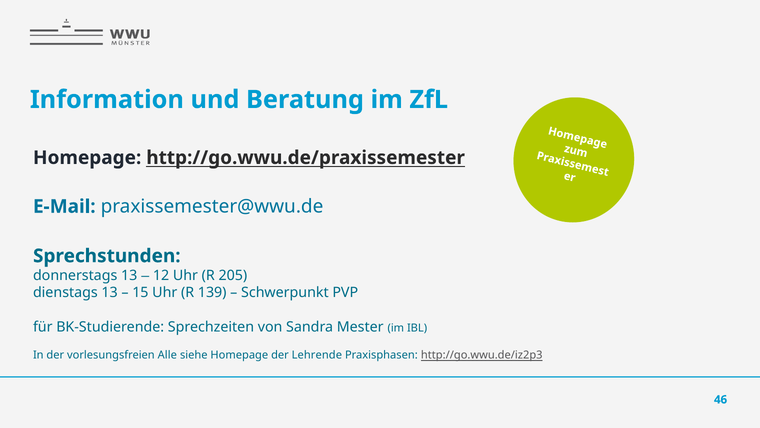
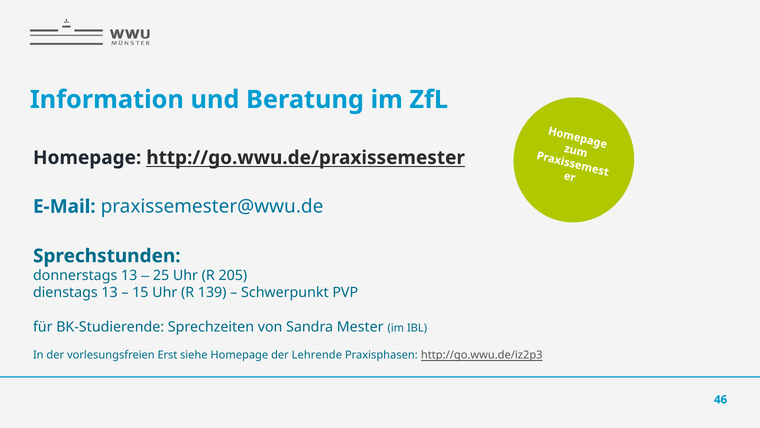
12: 12 -> 25
Alle: Alle -> Erst
